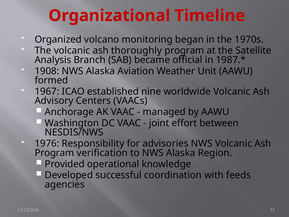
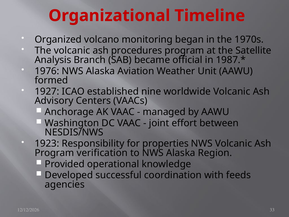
thoroughly: thoroughly -> procedures
1908: 1908 -> 1976
1967: 1967 -> 1927
1976: 1976 -> 1923
advisories: advisories -> properties
